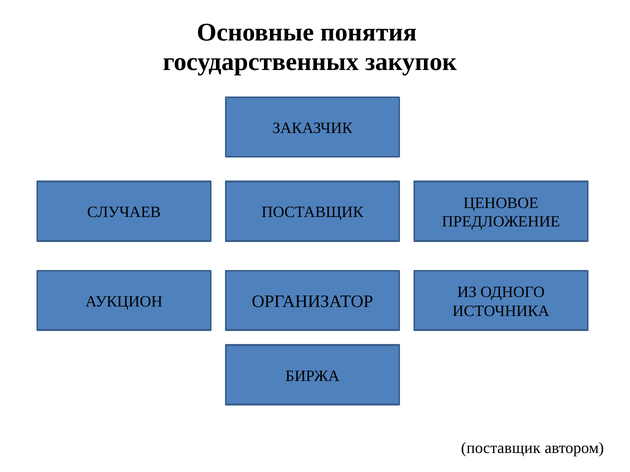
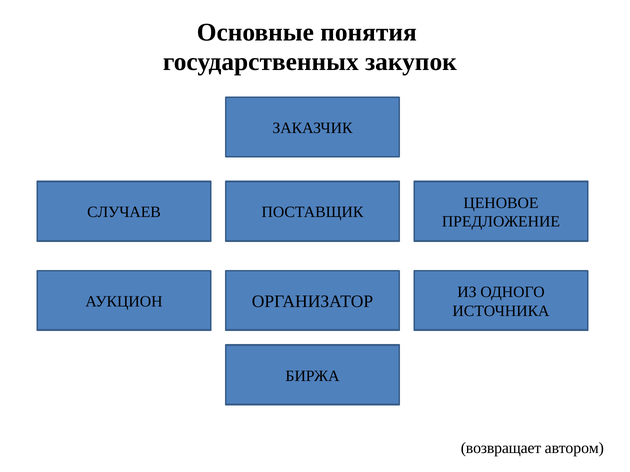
поставщик at (501, 448): поставщик -> возвращает
